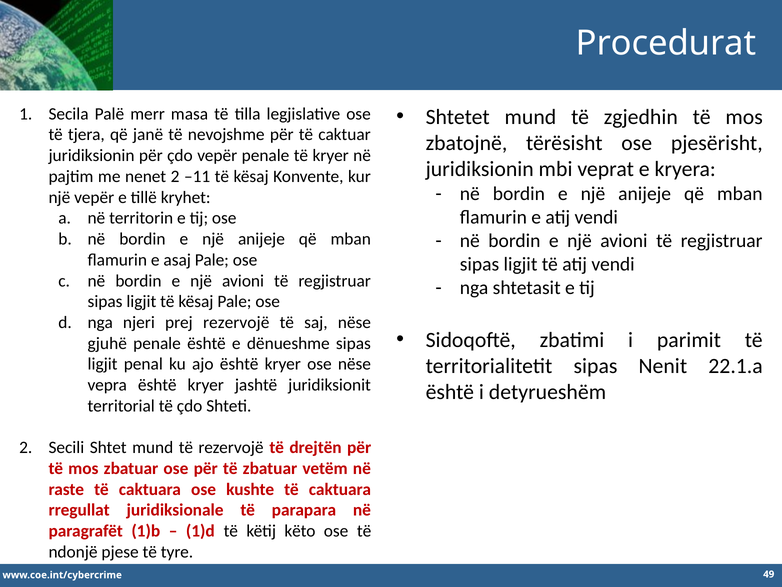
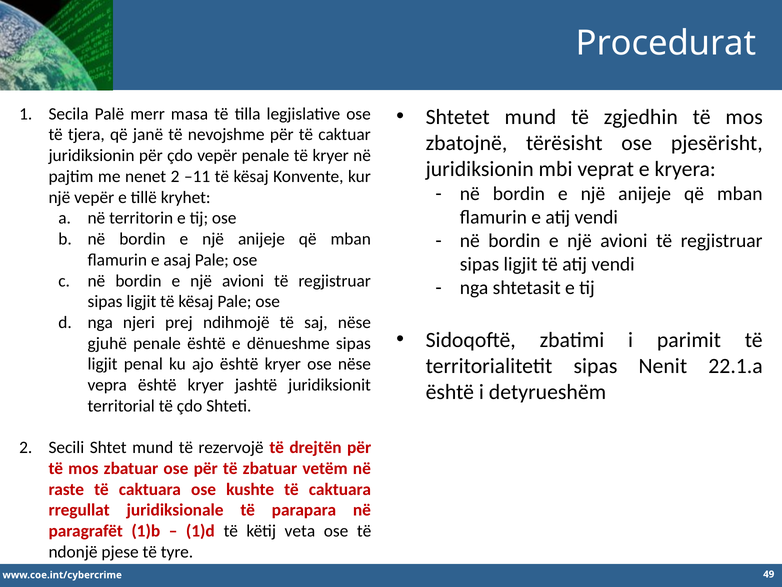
prej rezervojë: rezervojë -> ndihmojë
këto: këto -> veta
